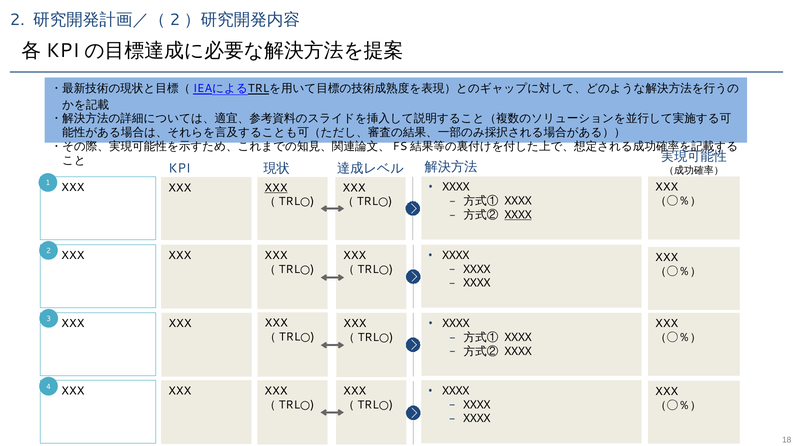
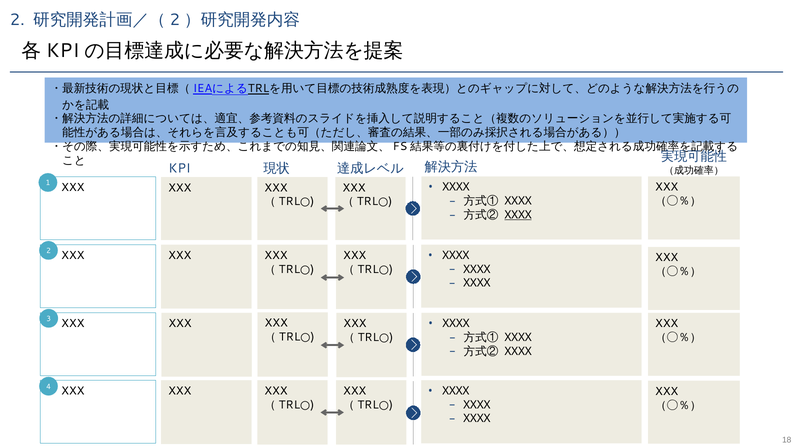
XXX at (276, 188) underline: present -> none
